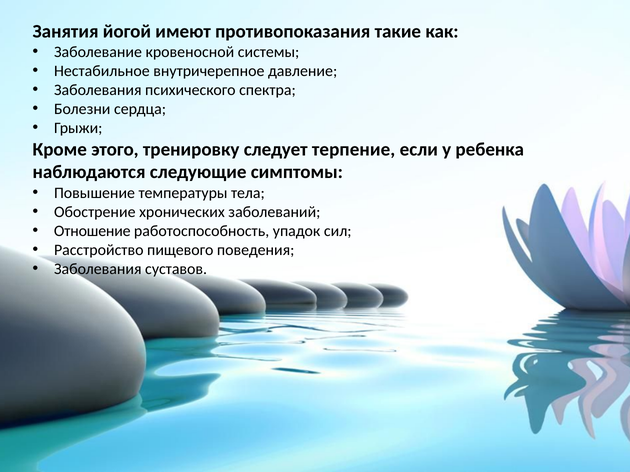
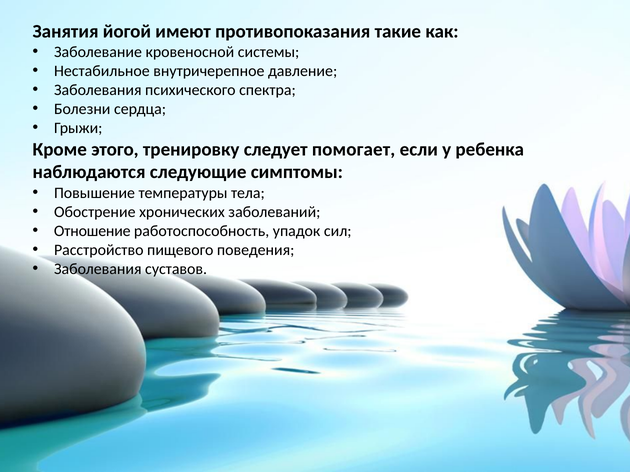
терпение: терпение -> помогает
